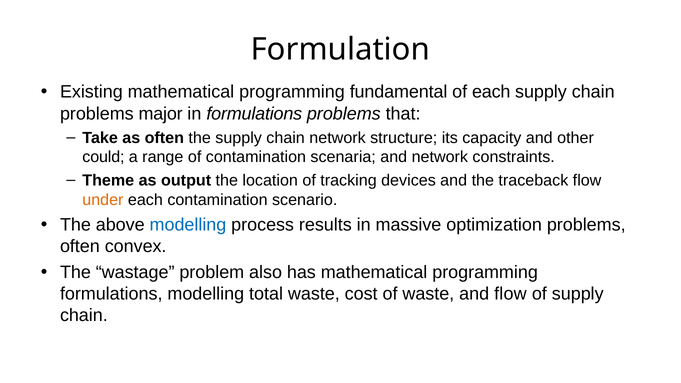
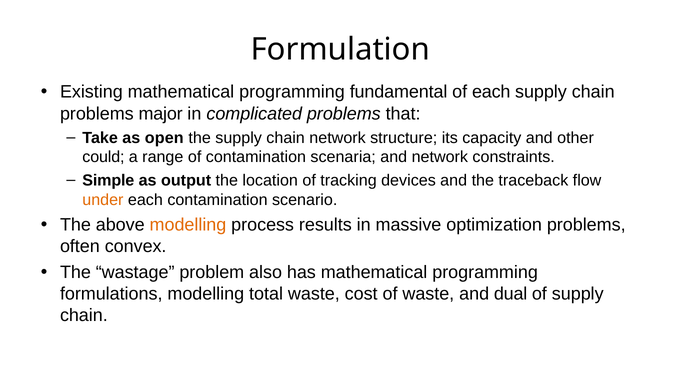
in formulations: formulations -> complicated
as often: often -> open
Theme: Theme -> Simple
modelling at (188, 225) colour: blue -> orange
and flow: flow -> dual
